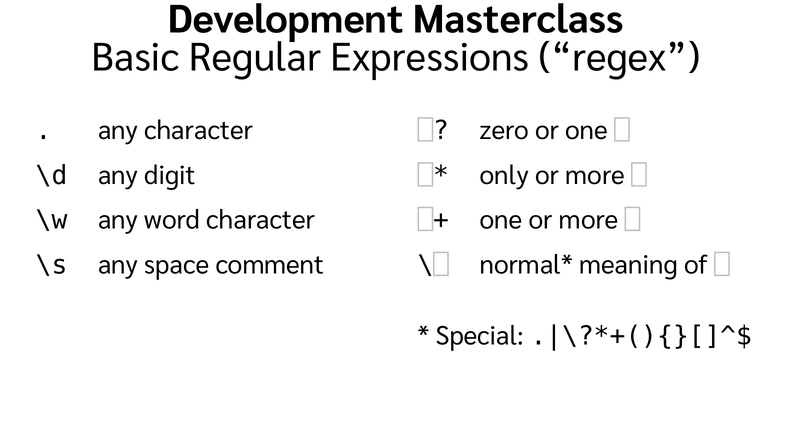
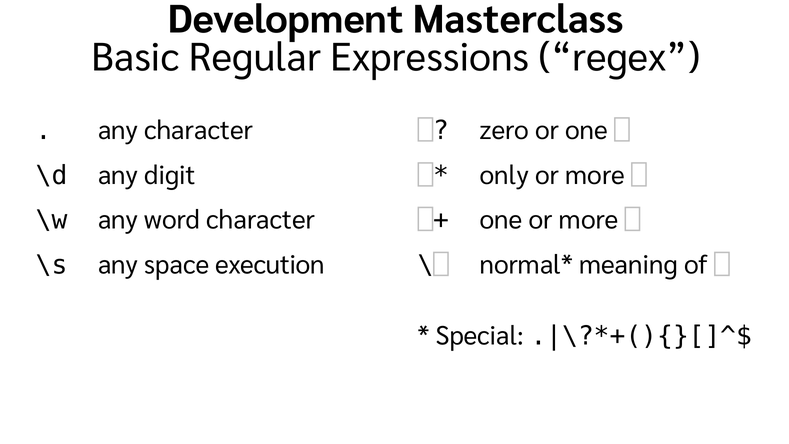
comment: comment -> execution
